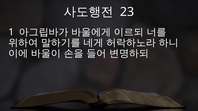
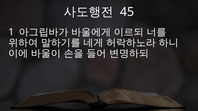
23: 23 -> 45
